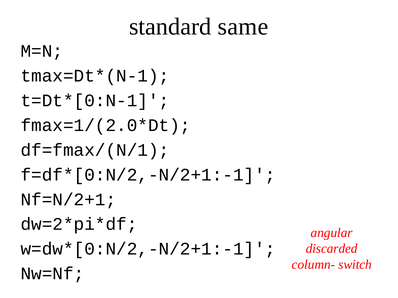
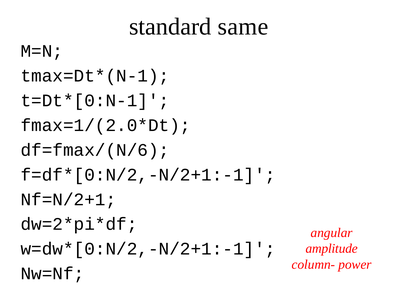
df=fmax/(N/1: df=fmax/(N/1 -> df=fmax/(N/6
discarded: discarded -> amplitude
switch: switch -> power
